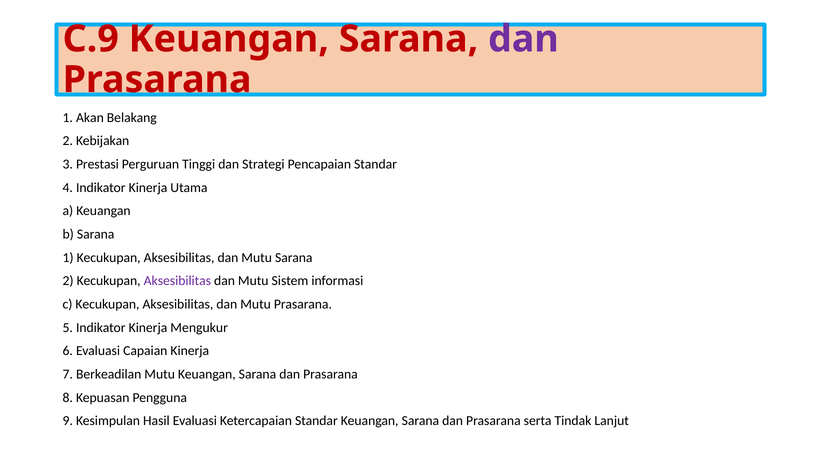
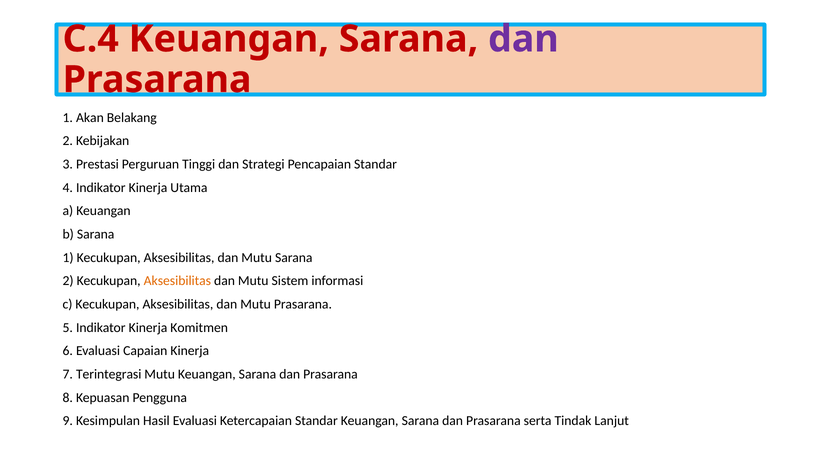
C.9: C.9 -> C.4
Aksesibilitas at (177, 281) colour: purple -> orange
Mengukur: Mengukur -> Komitmen
Berkeadilan: Berkeadilan -> Terintegrasi
